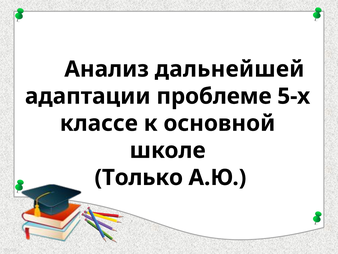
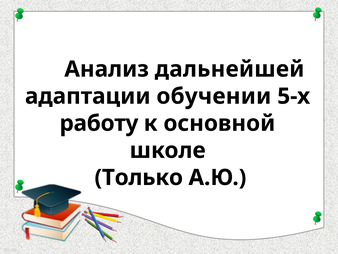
проблеме: проблеме -> обучении
классе: классе -> работу
